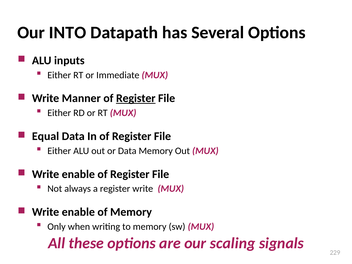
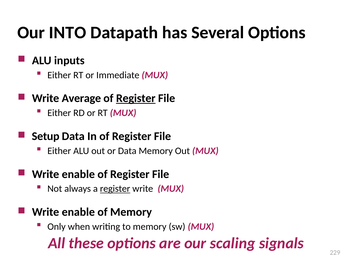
Manner: Manner -> Average
Equal: Equal -> Setup
register at (115, 189) underline: none -> present
